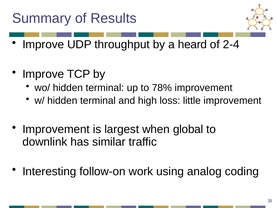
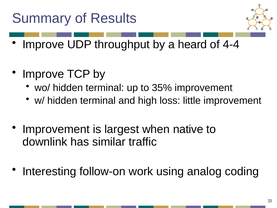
2-4: 2-4 -> 4-4
78%: 78% -> 35%
global: global -> native
